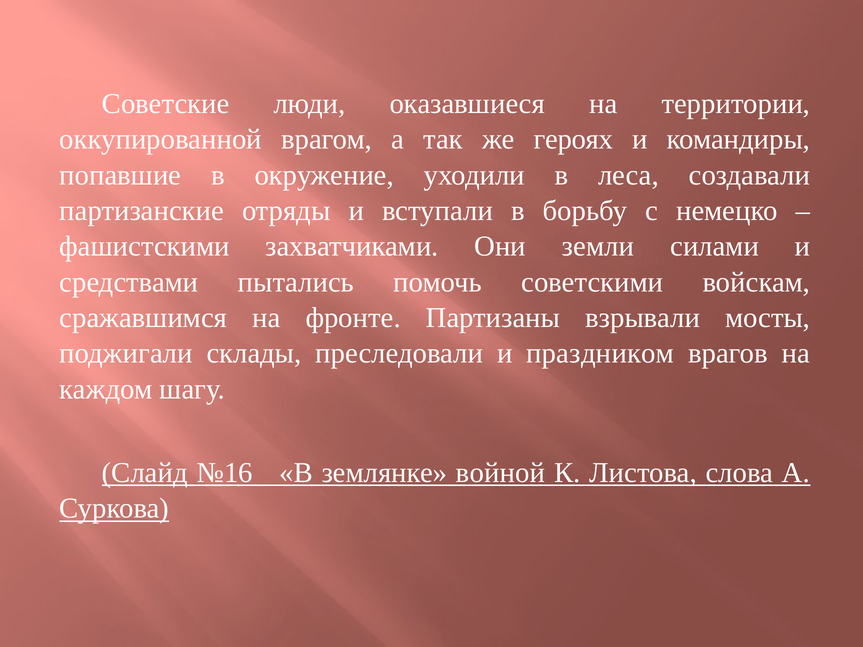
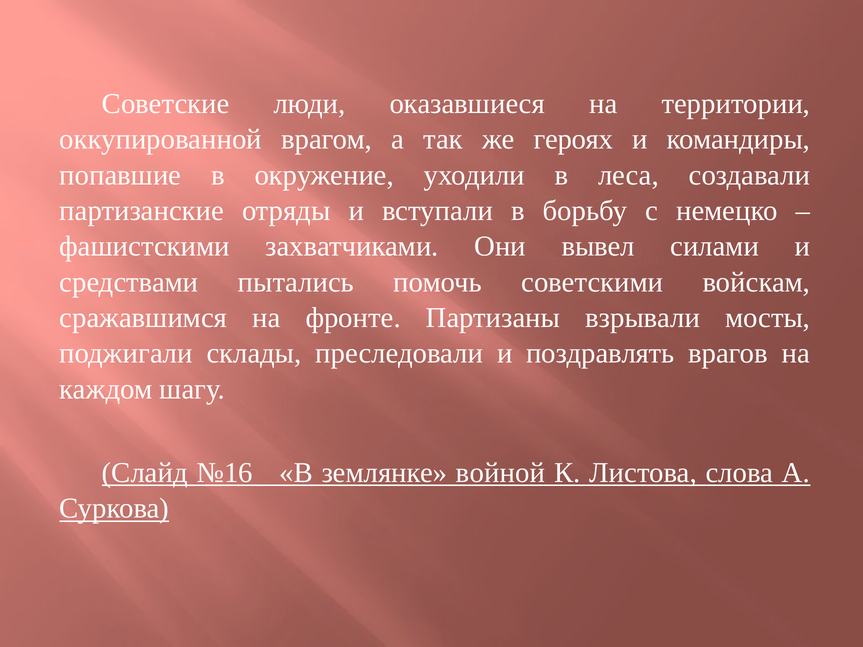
земли: земли -> вывел
праздником: праздником -> поздравлять
